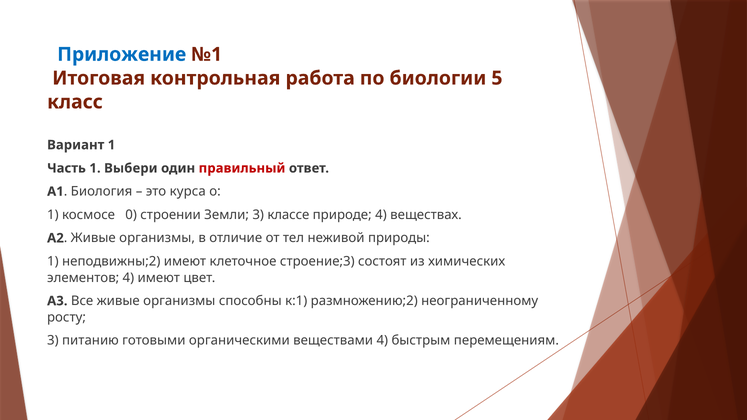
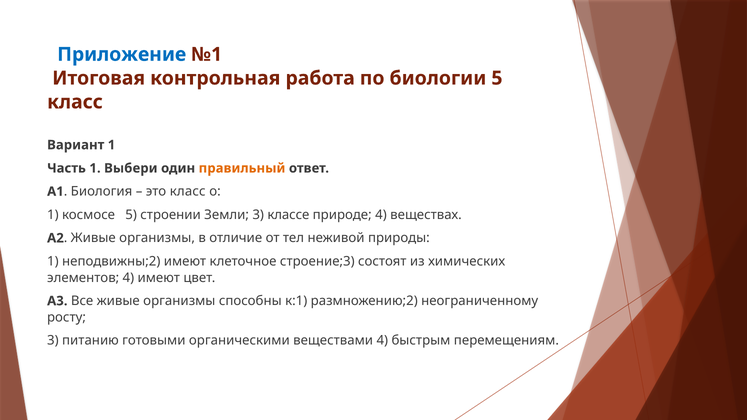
правильный colour: red -> orange
это курса: курса -> класс
космосе 0: 0 -> 5
